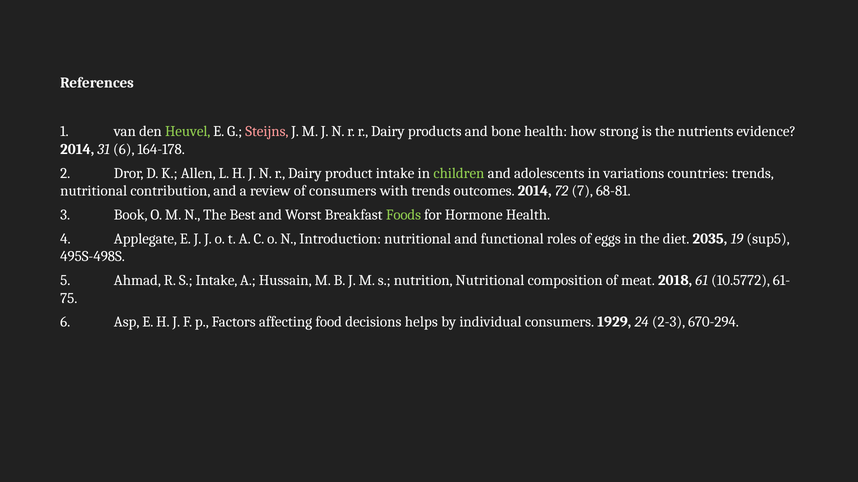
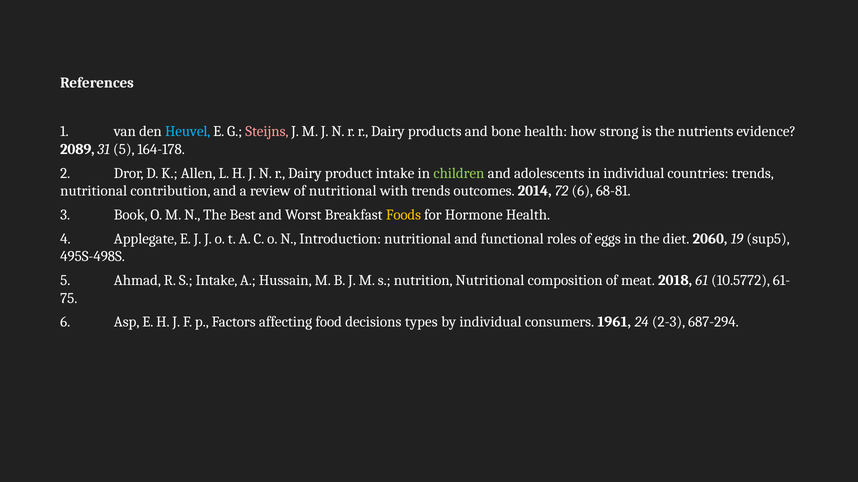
Heuvel colour: light green -> light blue
2014 at (77, 150): 2014 -> 2089
31 6: 6 -> 5
in variations: variations -> individual
of consumers: consumers -> nutritional
72 7: 7 -> 6
Foods colour: light green -> yellow
2035: 2035 -> 2060
helps: helps -> types
1929: 1929 -> 1961
670-294: 670-294 -> 687-294
